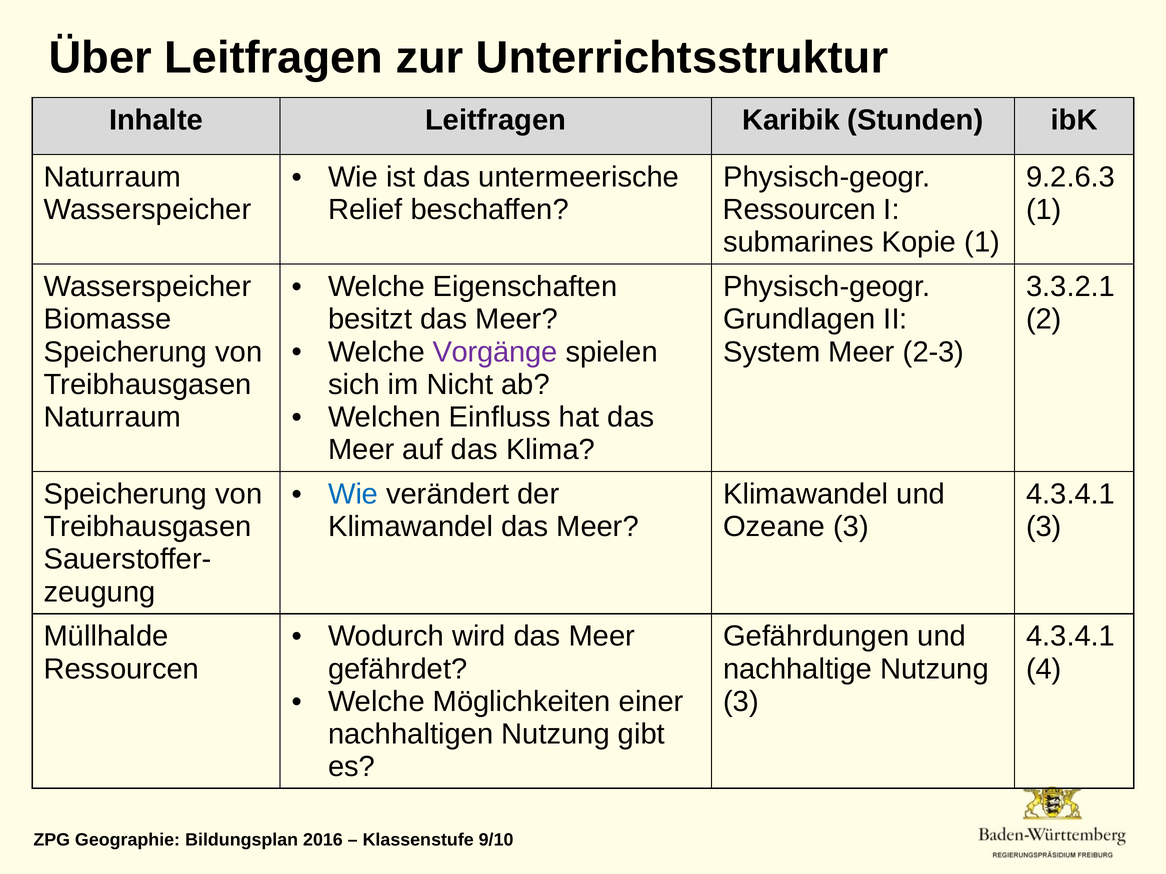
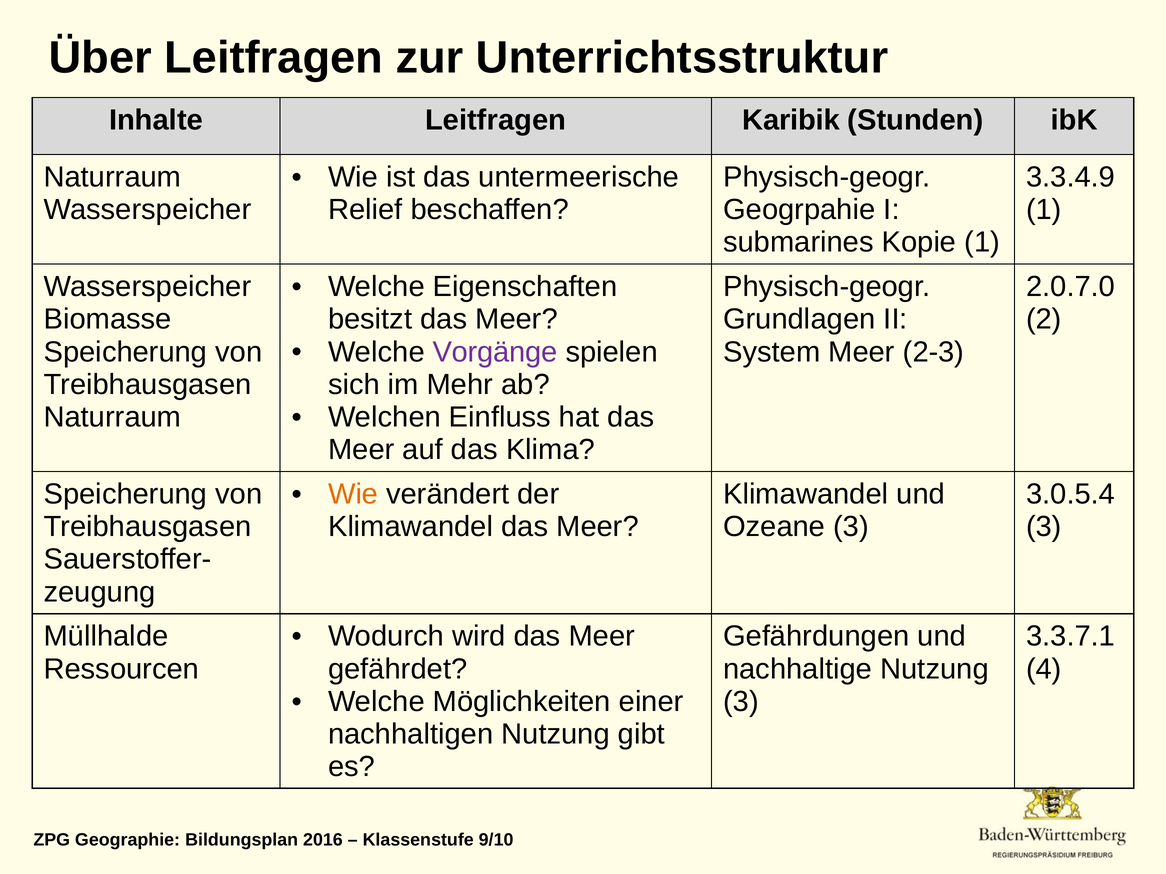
9.2.6.3: 9.2.6.3 -> 3.3.4.9
Ressourcen at (799, 210): Ressourcen -> Geogrpahie
3.3.2.1: 3.3.2.1 -> 2.0.7.0
Nicht: Nicht -> Mehr
Wie at (353, 494) colour: blue -> orange
4.3.4.1 at (1071, 494): 4.3.4.1 -> 3.0.5.4
4.3.4.1 at (1071, 637): 4.3.4.1 -> 3.3.7.1
